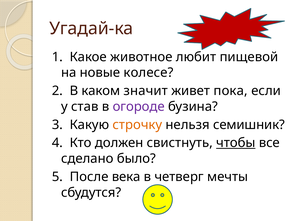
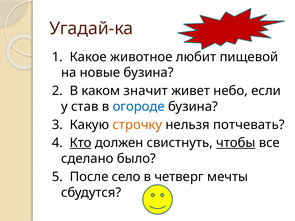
новые колесе: колесе -> бузина
пока: пока -> небо
огороде colour: purple -> blue
семишник: семишник -> потчевать
Кто underline: none -> present
века: века -> село
